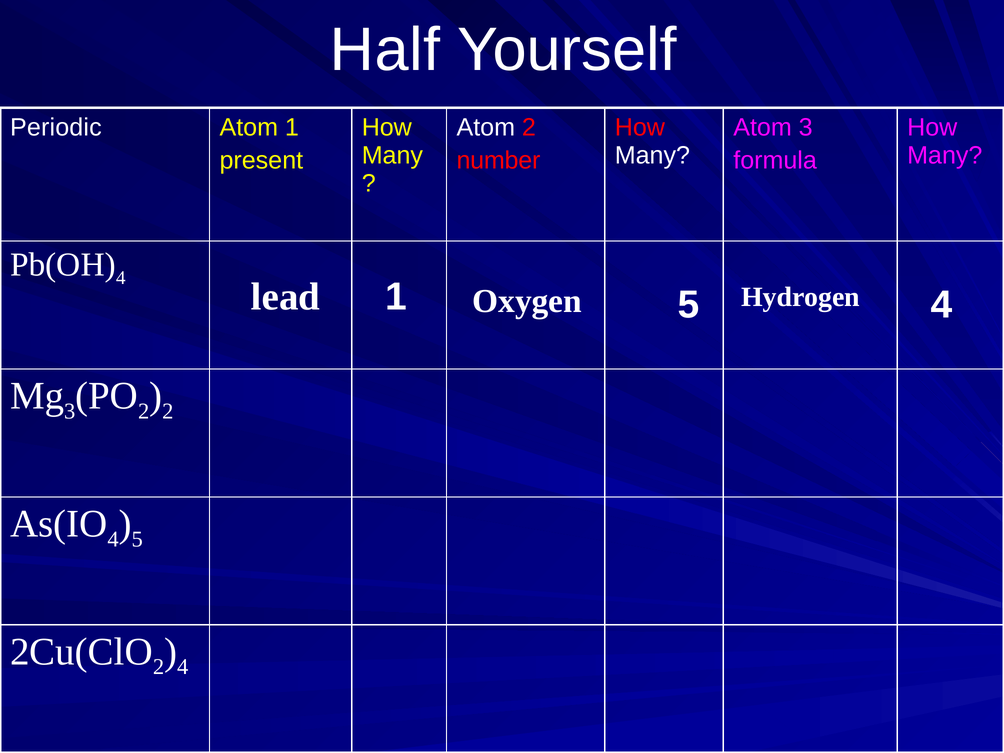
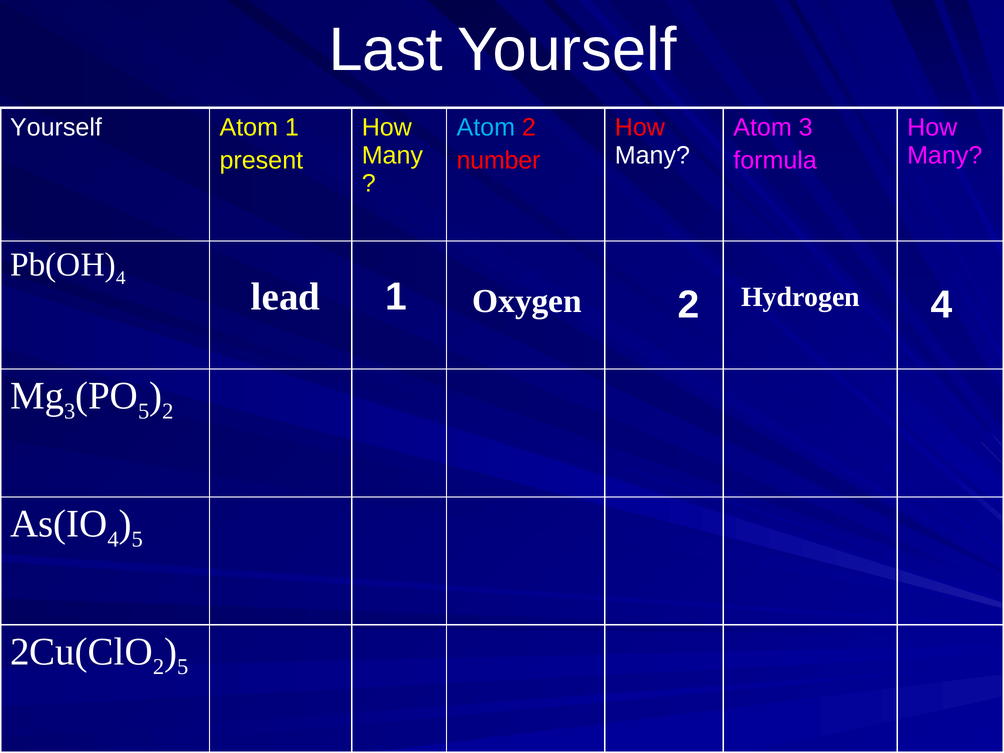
Half: Half -> Last
Periodic at (56, 127): Periodic -> Yourself
Atom at (486, 127) colour: white -> light blue
lead 5: 5 -> 2
2 at (144, 411): 2 -> 5
4 at (183, 667): 4 -> 5
